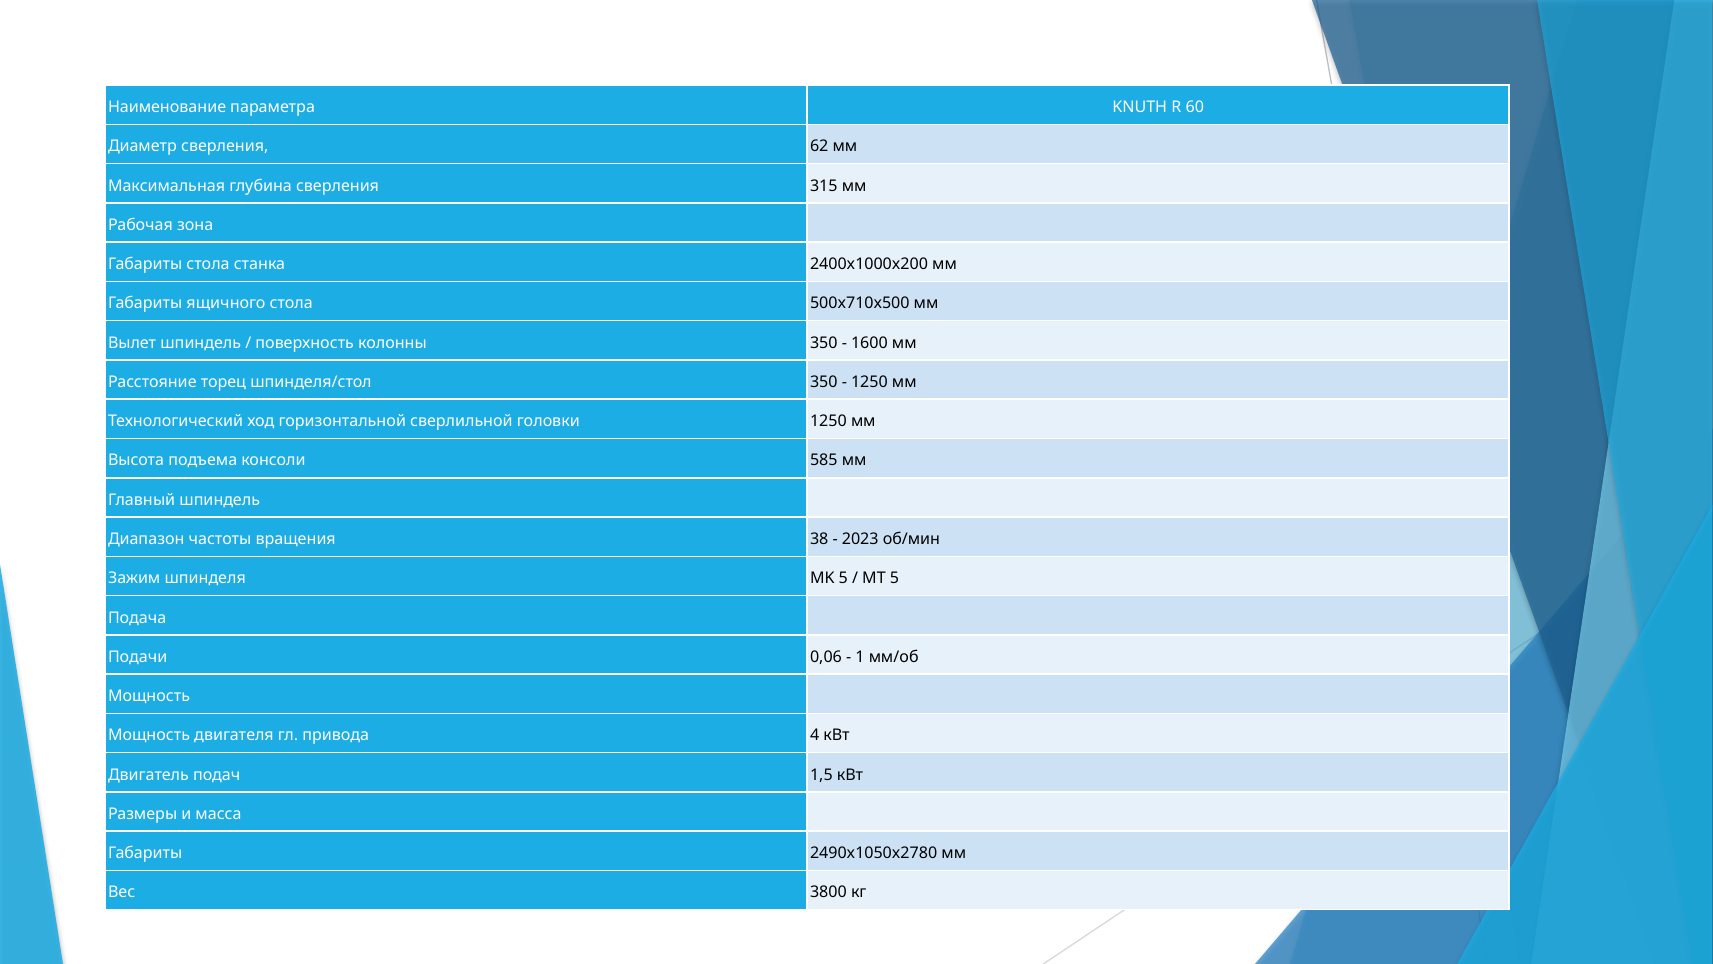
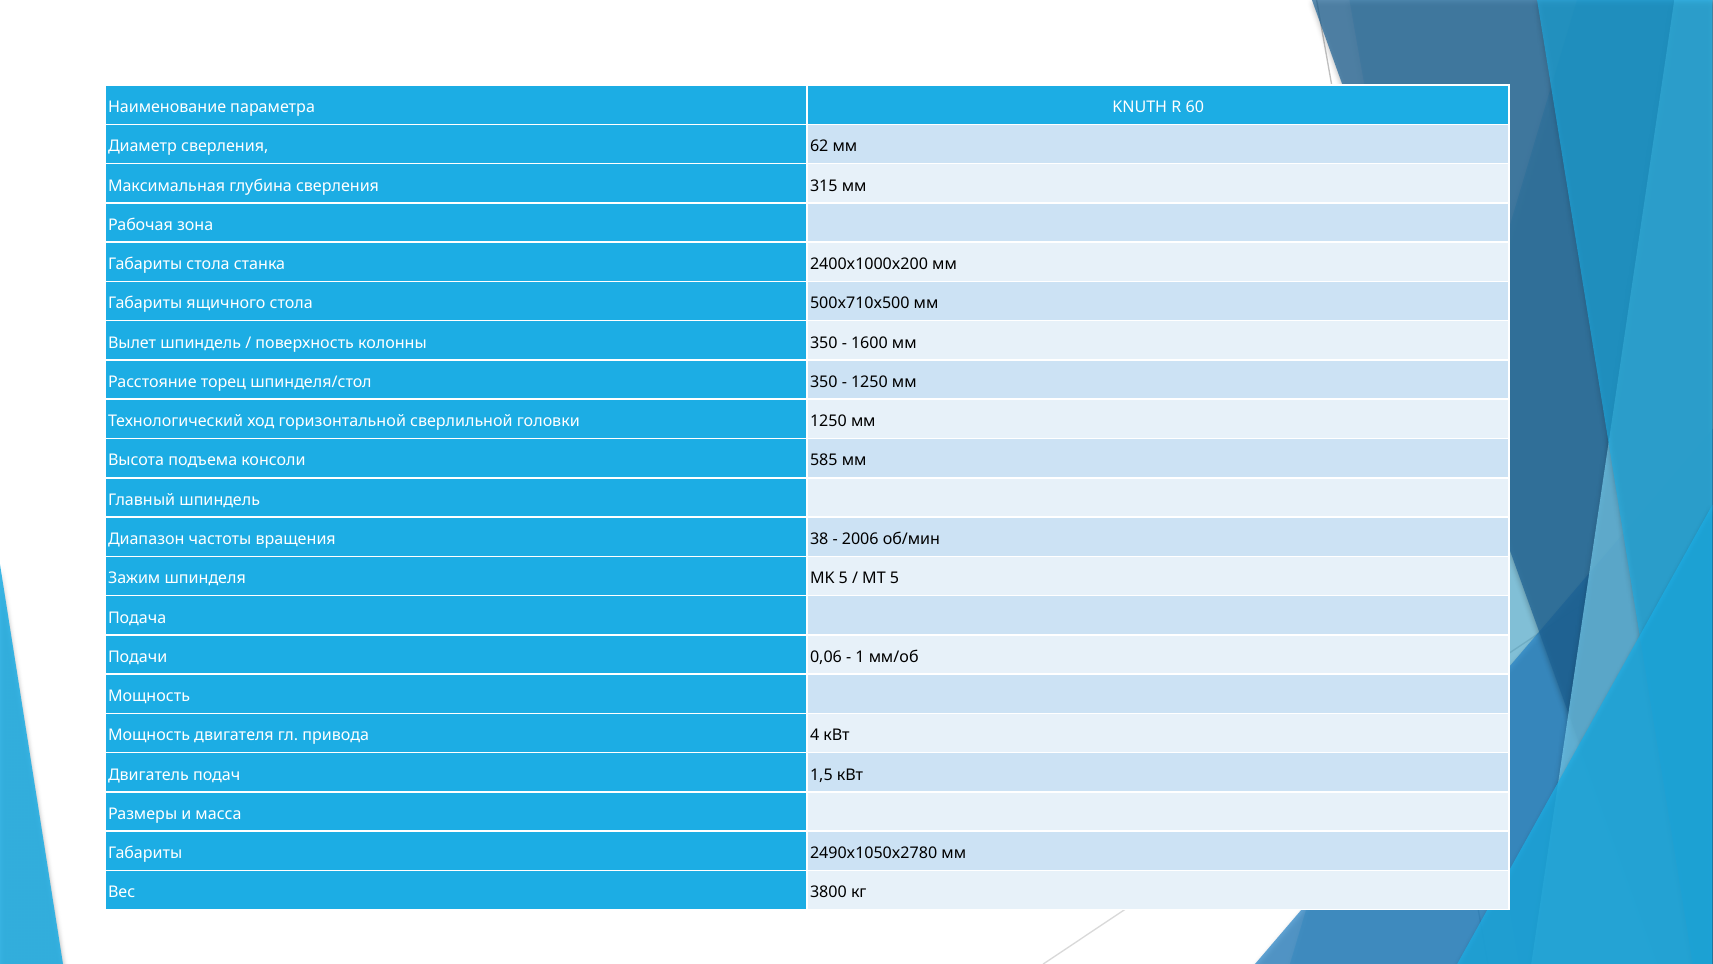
2023: 2023 -> 2006
